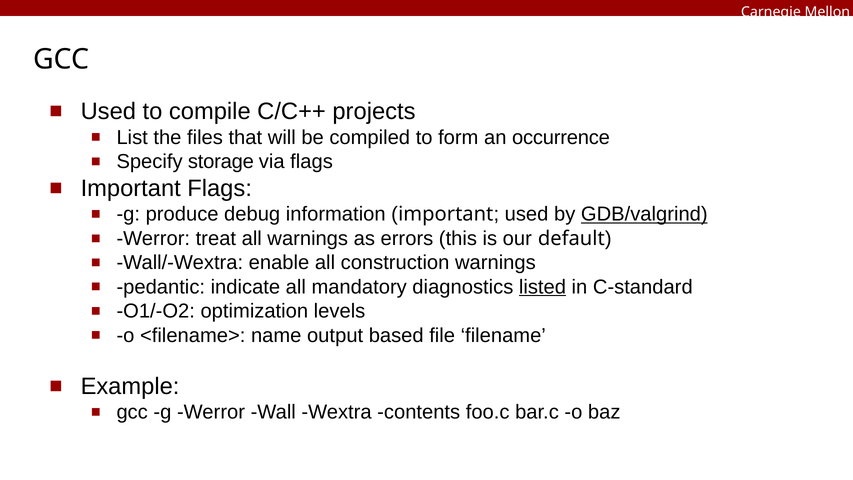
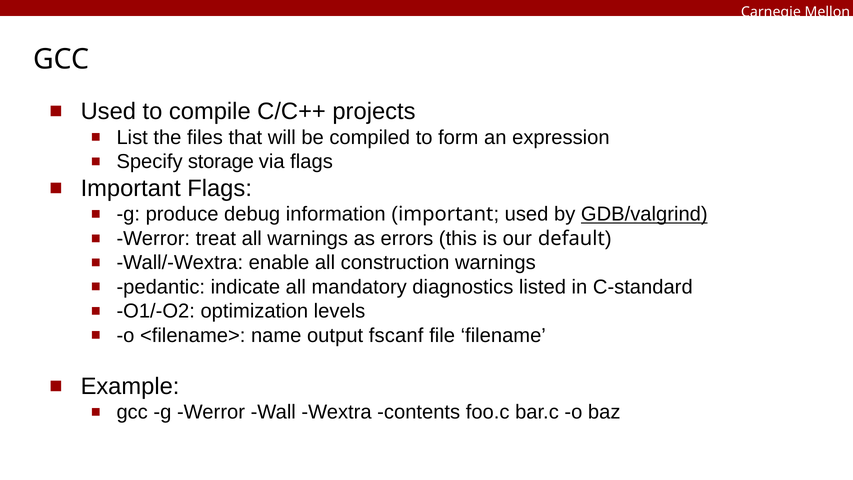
occurrence: occurrence -> expression
listed underline: present -> none
based: based -> fscanf
